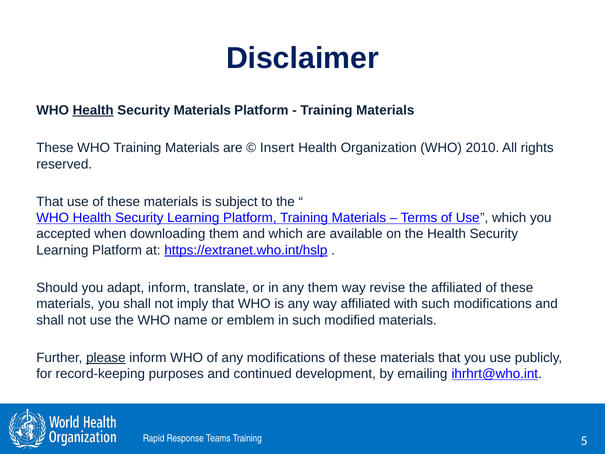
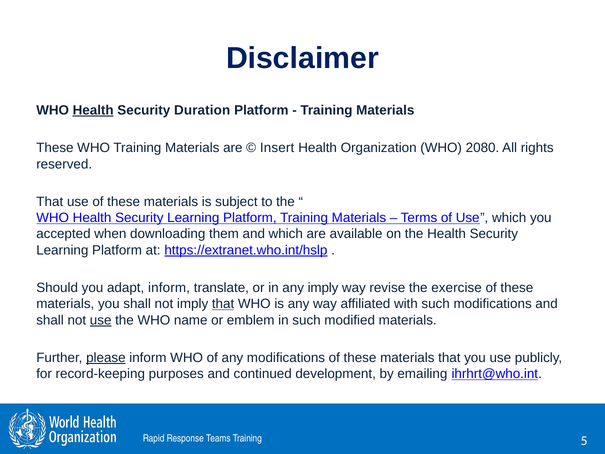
Security Materials: Materials -> Duration
2010: 2010 -> 2080
any them: them -> imply
the affiliated: affiliated -> exercise
that at (223, 304) underline: none -> present
use at (101, 320) underline: none -> present
